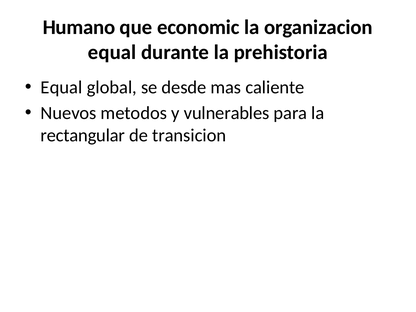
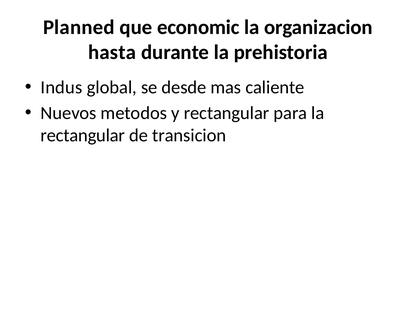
Humano: Humano -> Planned
equal at (112, 52): equal -> hasta
Equal at (62, 87): Equal -> Indus
y vulnerables: vulnerables -> rectangular
